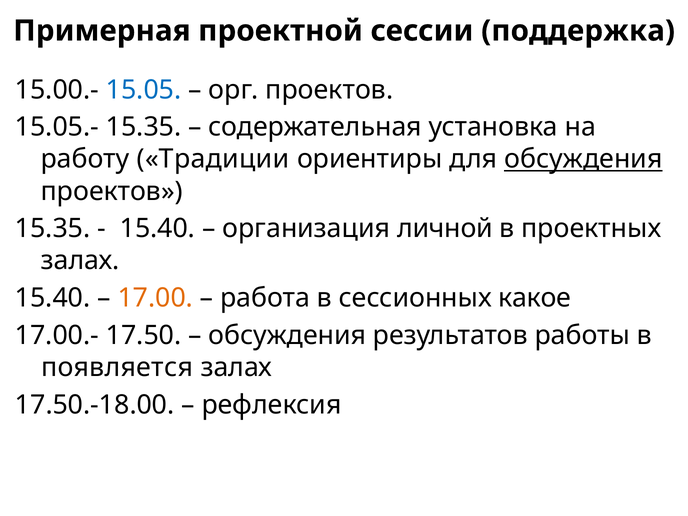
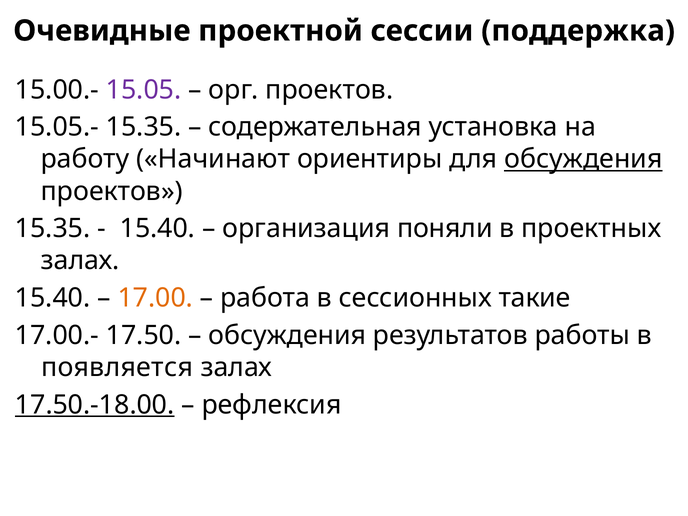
Примерная: Примерная -> Очевидные
15.05 colour: blue -> purple
Традиции: Традиции -> Начинают
личной: личной -> поняли
какое: какое -> такие
17.50.-18.00 underline: none -> present
